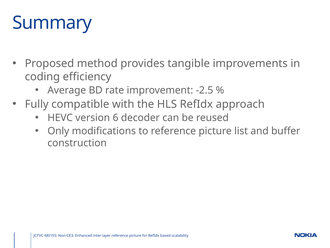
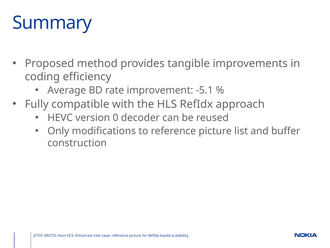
-2.5: -2.5 -> -5.1
6: 6 -> 0
